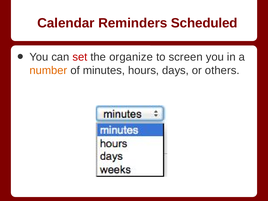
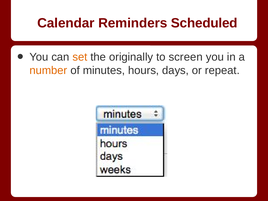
set colour: red -> orange
organize: organize -> originally
others: others -> repeat
